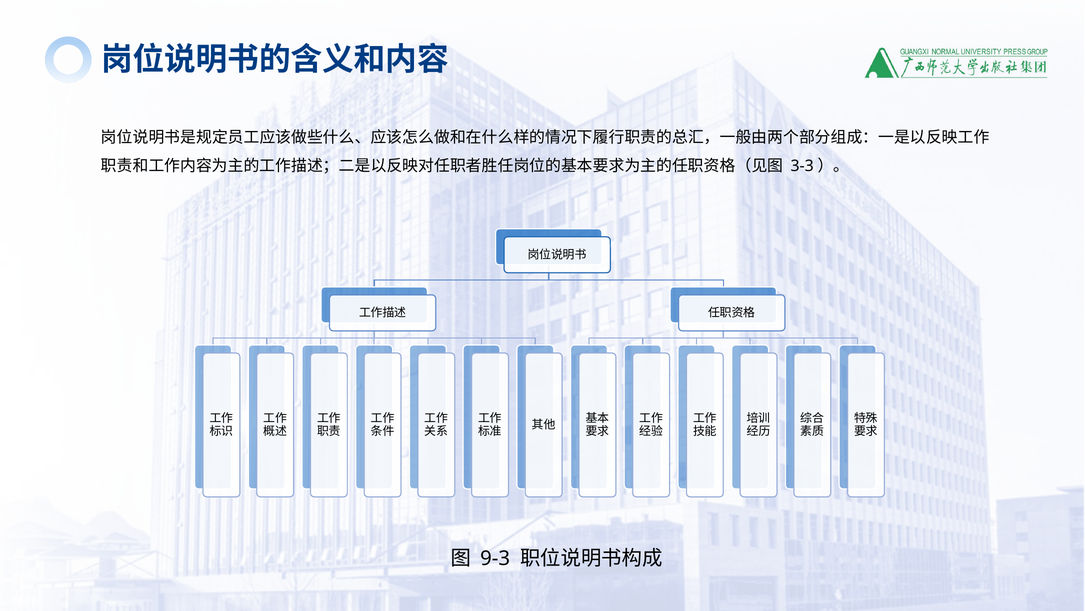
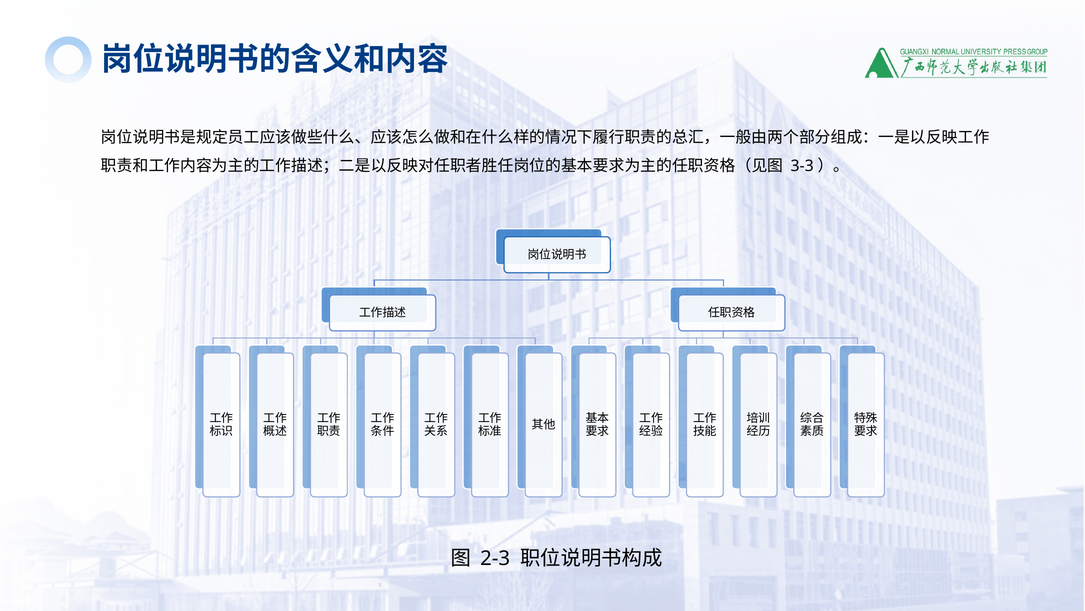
9-3: 9-3 -> 2-3
